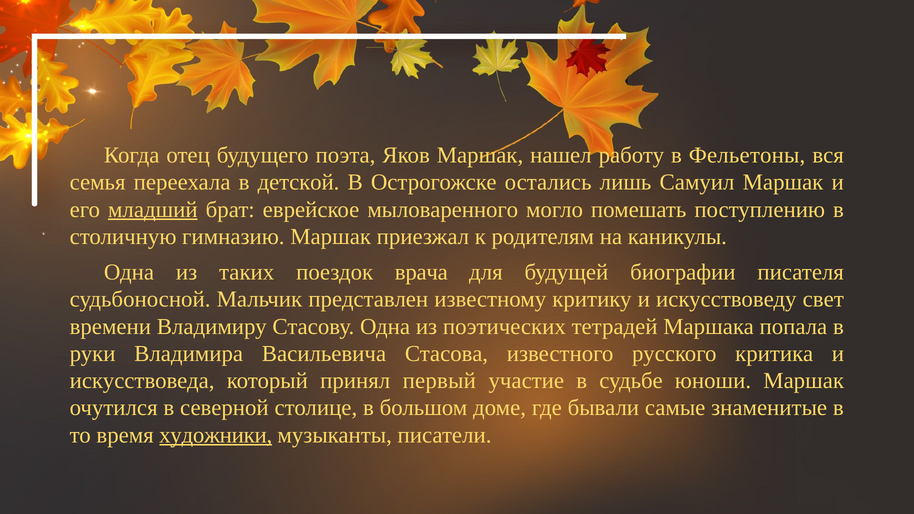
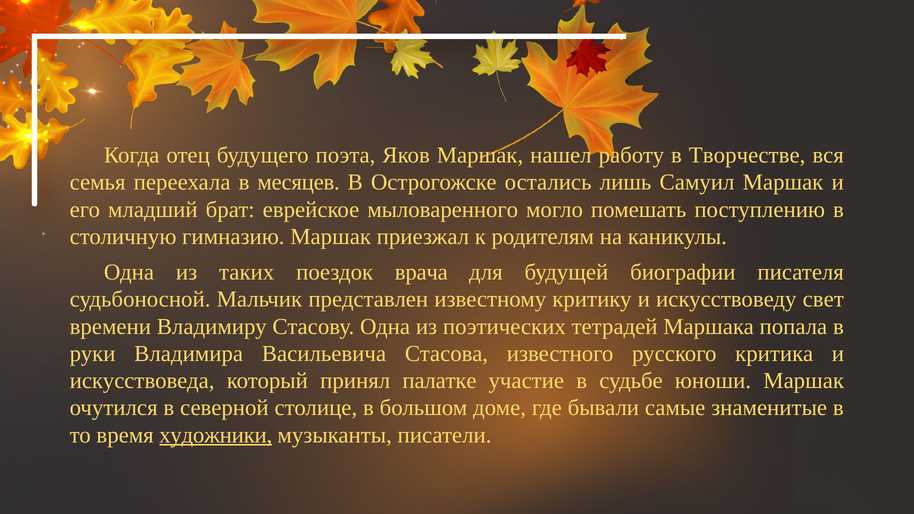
Фельетоны: Фельетоны -> Творчестве
детской: детской -> месяцев
младший underline: present -> none
первый: первый -> палатке
